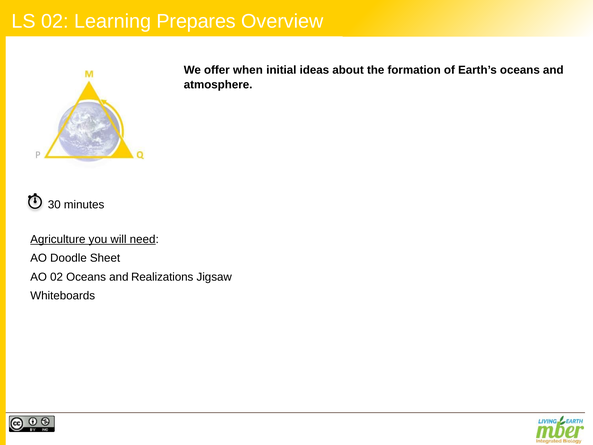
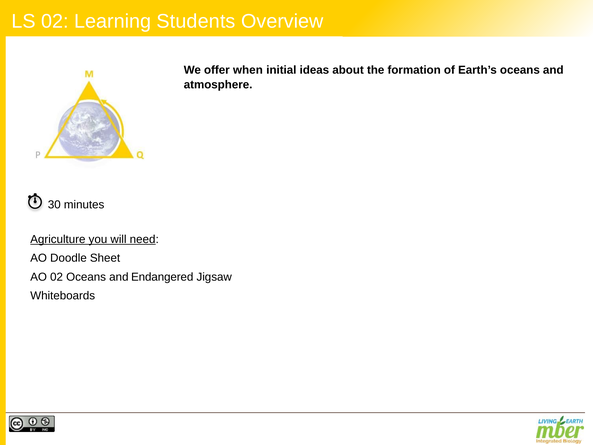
Prepares: Prepares -> Students
Realizations: Realizations -> Endangered
